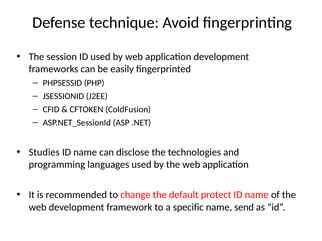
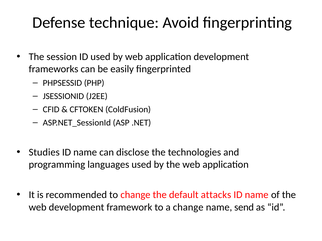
protect: protect -> attacks
a specific: specific -> change
